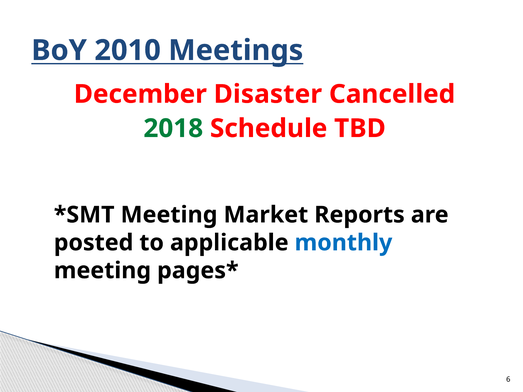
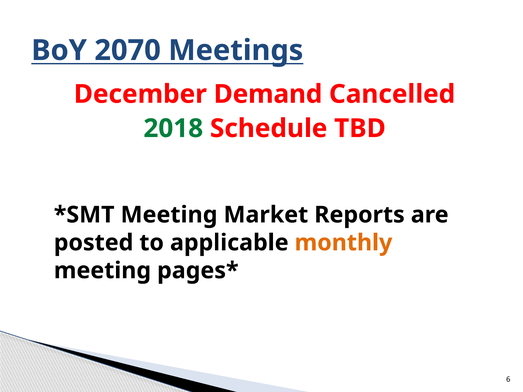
2010: 2010 -> 2070
Disaster: Disaster -> Demand
monthly colour: blue -> orange
